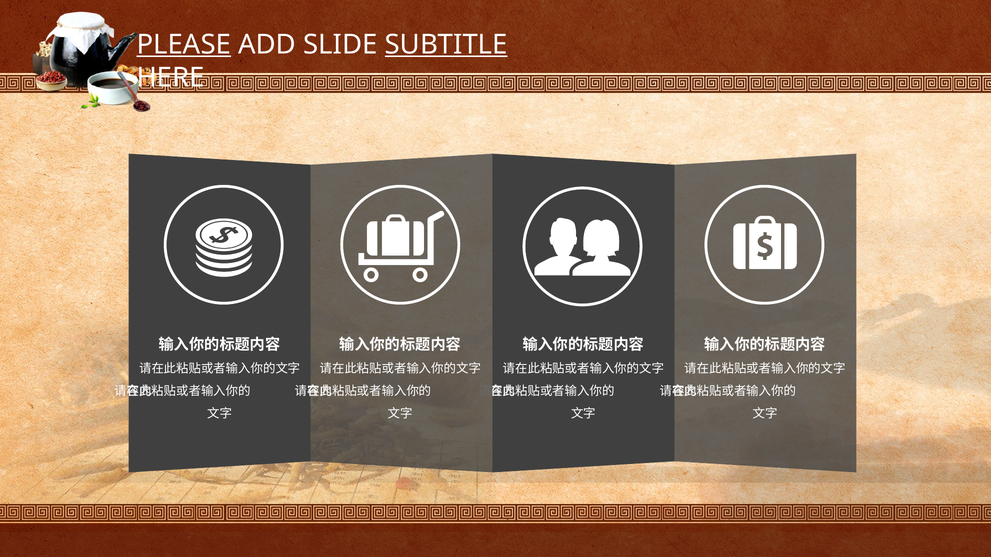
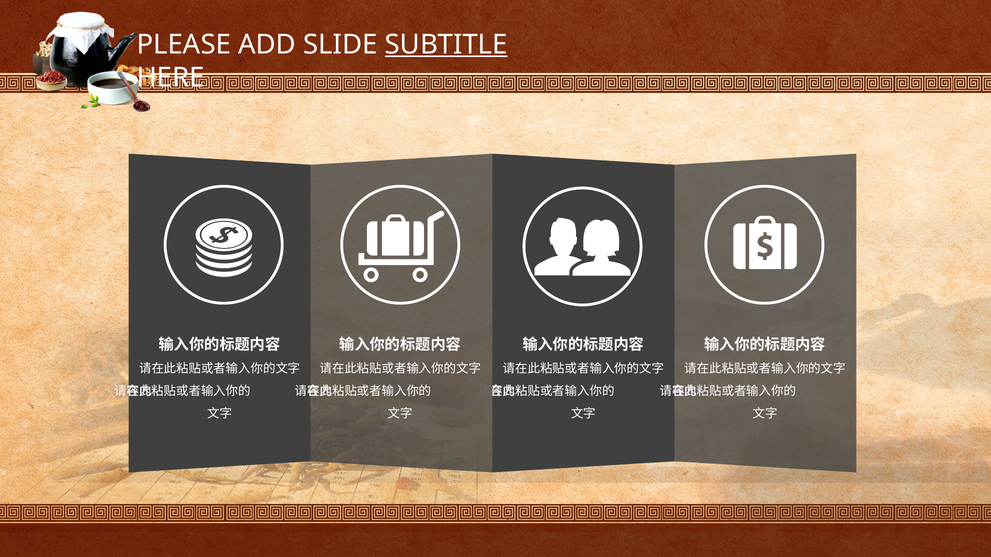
PLEASE underline: present -> none
